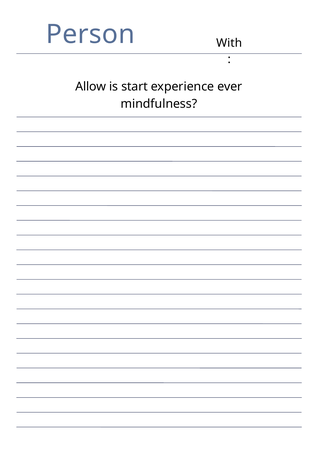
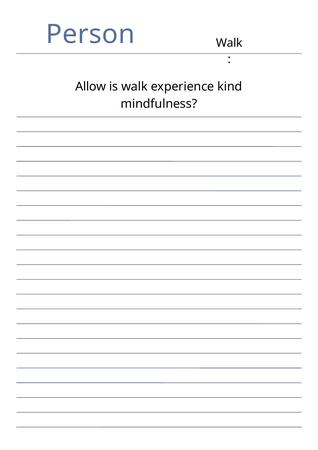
With at (229, 43): With -> Walk
is start: start -> walk
ever: ever -> kind
